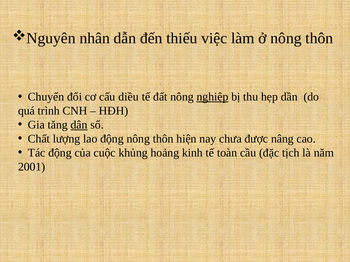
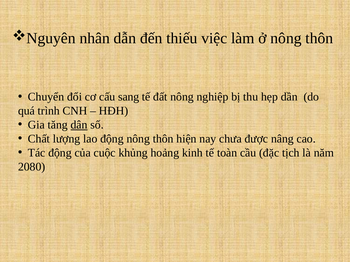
diều: diều -> sang
nghiệp underline: present -> none
2001: 2001 -> 2080
